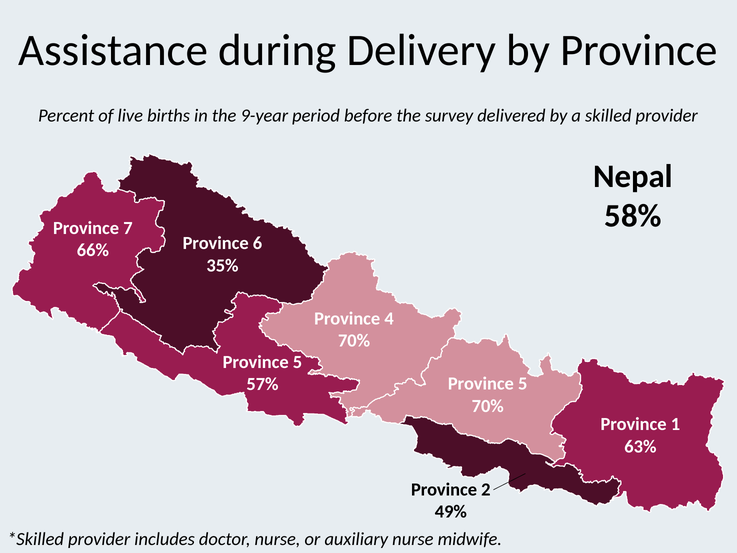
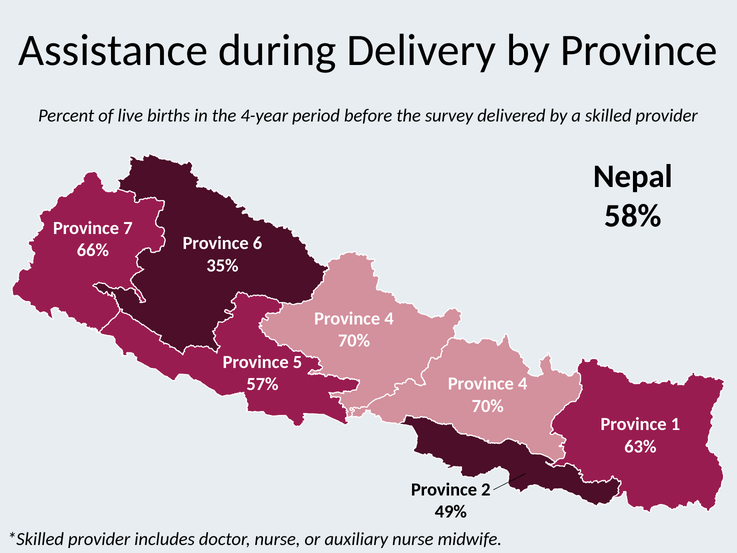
9-year: 9-year -> 4-year
5 at (523, 384): 5 -> 4
